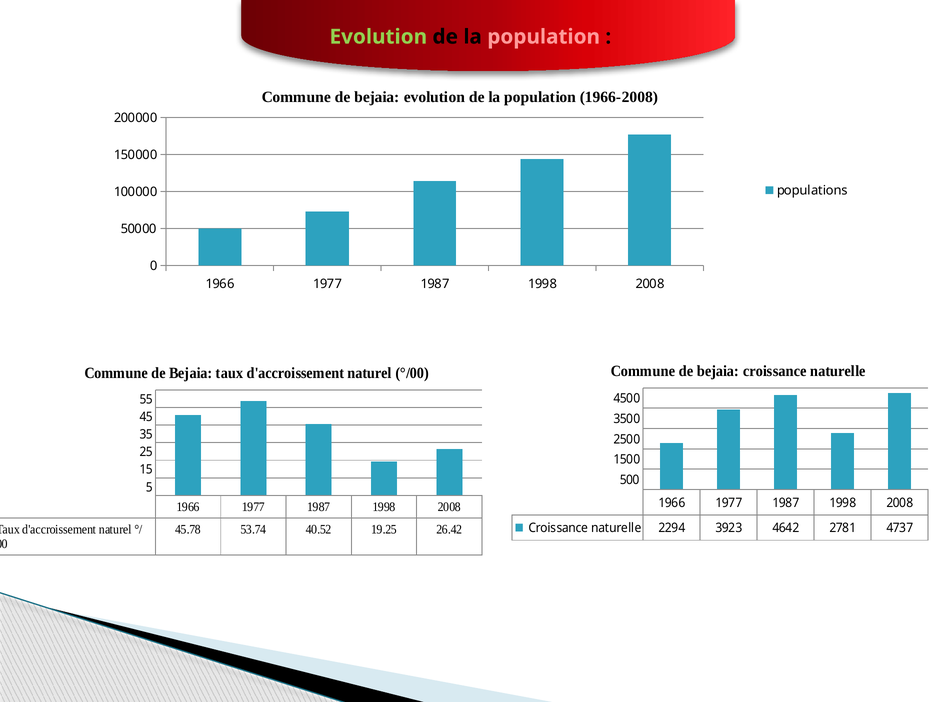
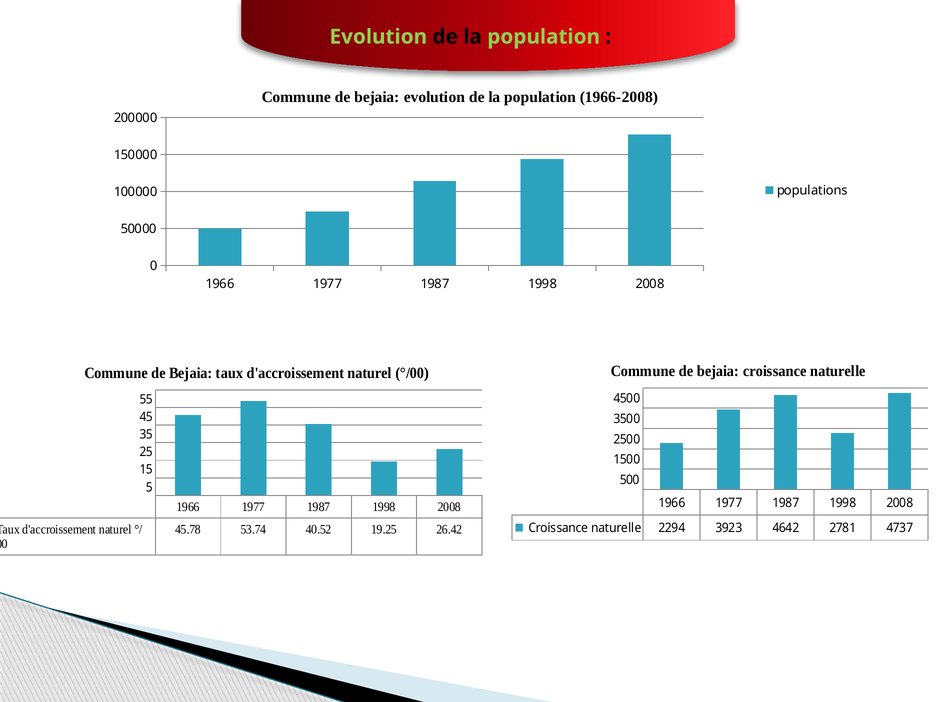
population at (544, 37) colour: pink -> light green
